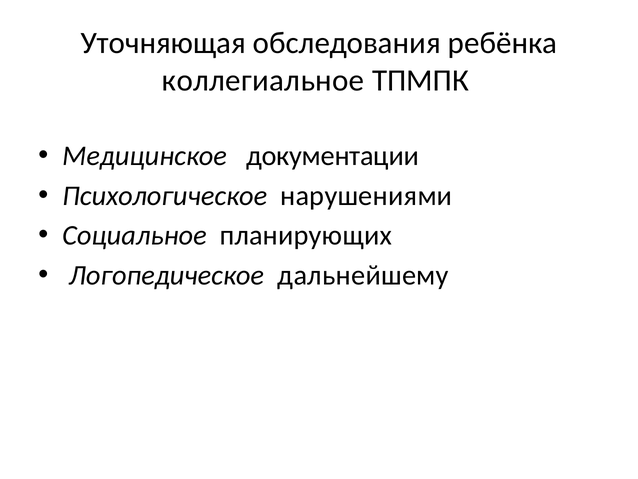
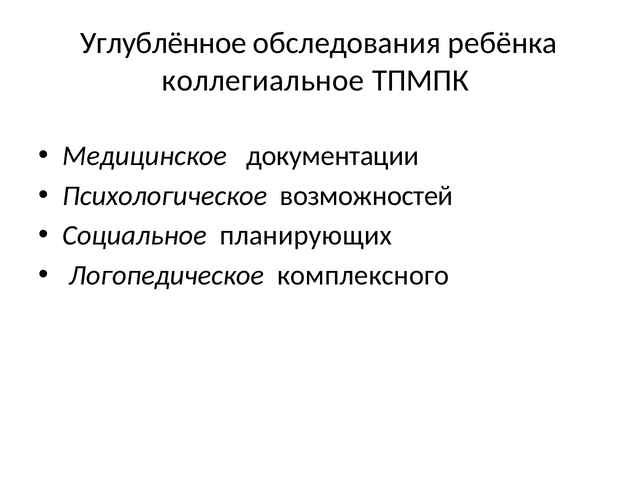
Уточняющая: Уточняющая -> Углублённое
нарушениями: нарушениями -> возможностей
дальнейшему: дальнейшему -> комплексного
